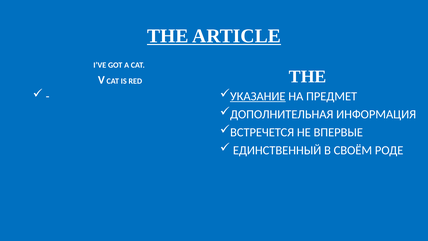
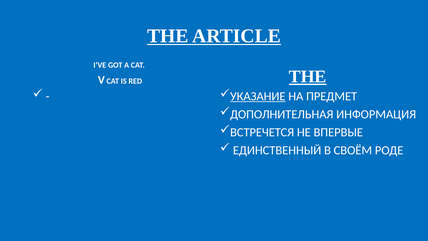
THE at (308, 77) underline: none -> present
